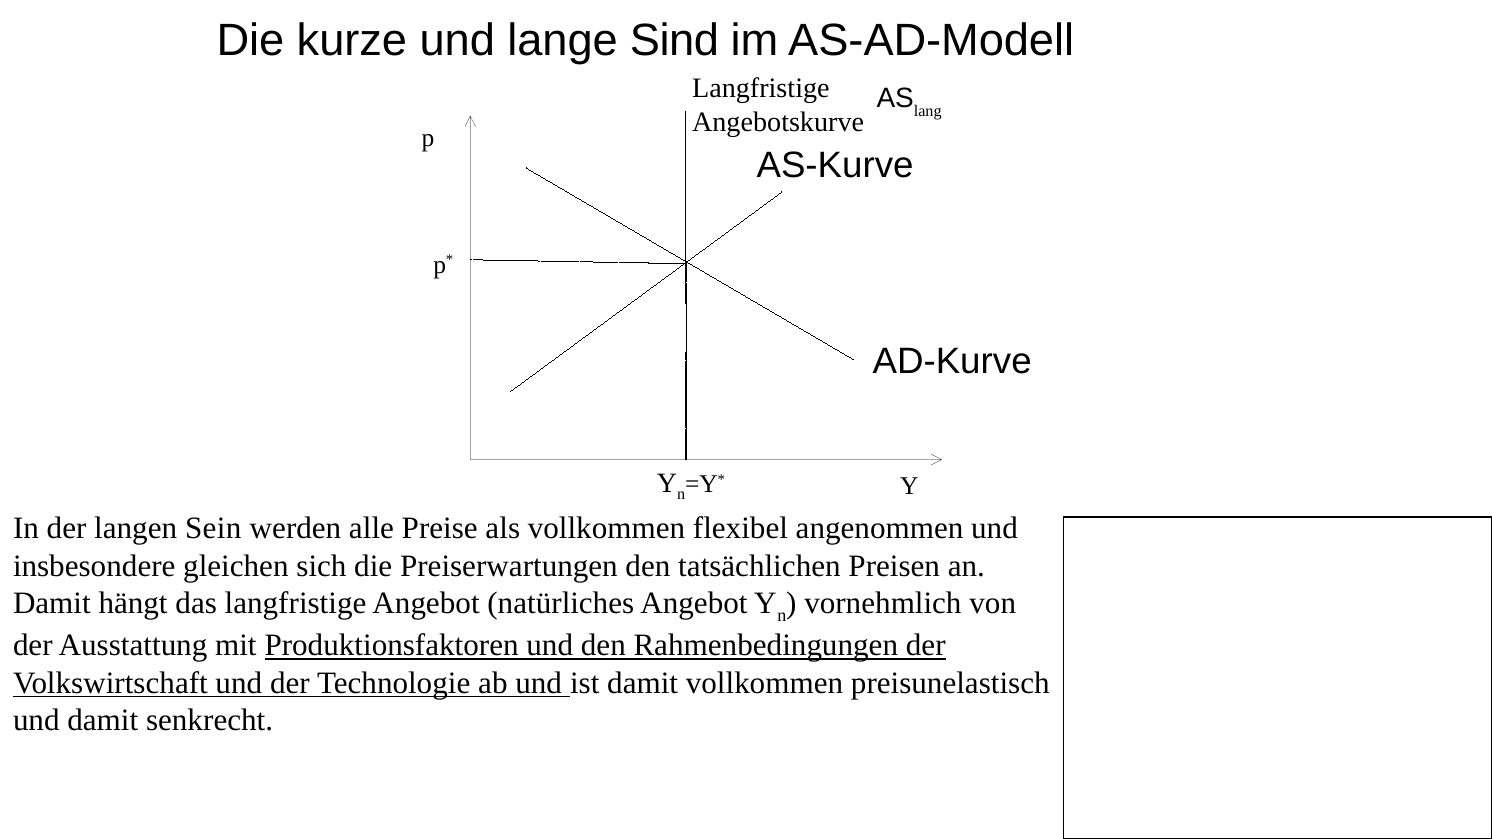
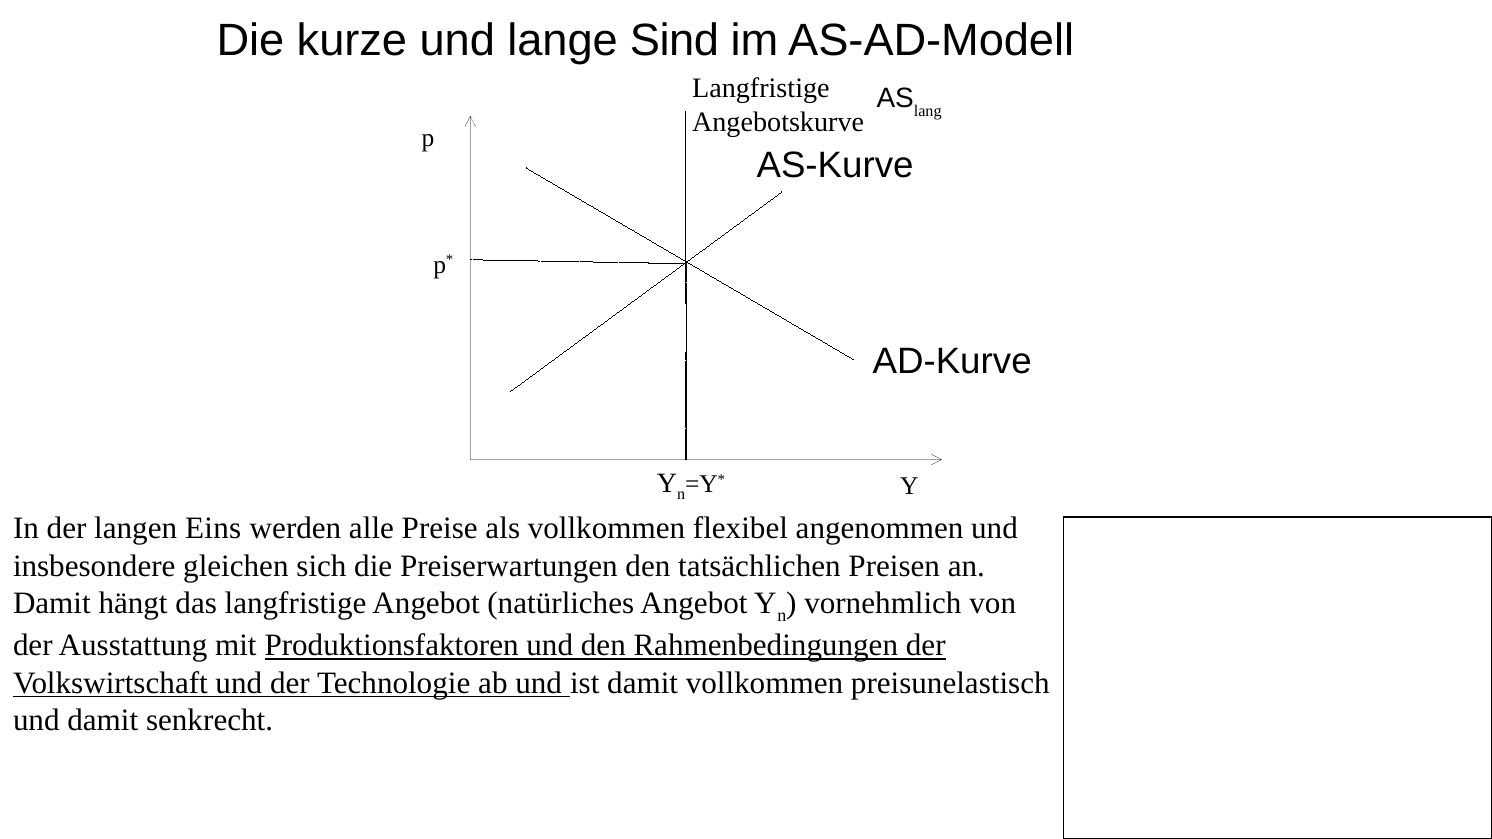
Sein: Sein -> Eins
